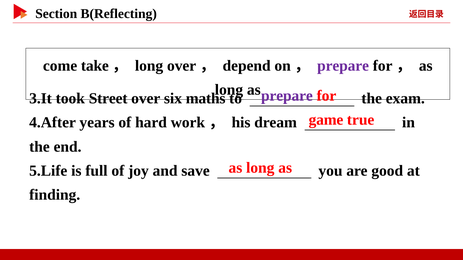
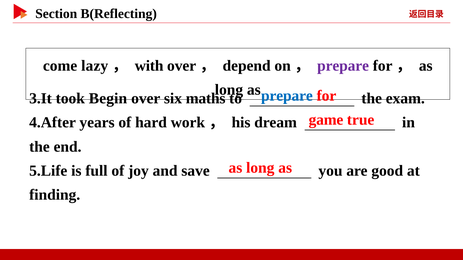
take: take -> lazy
long at (149, 66): long -> with
prepare at (287, 96) colour: purple -> blue
Street: Street -> Begin
